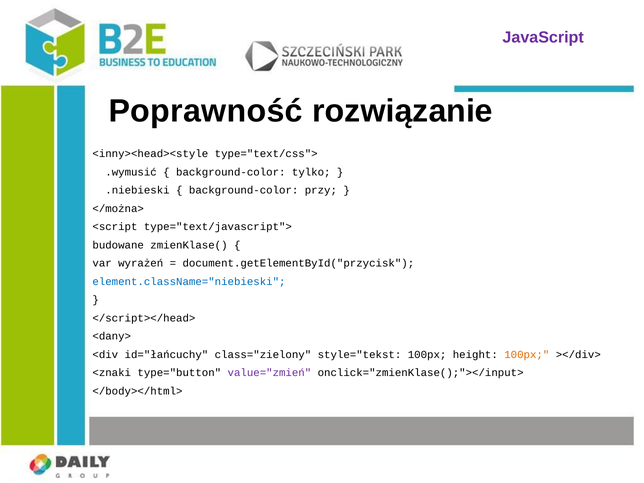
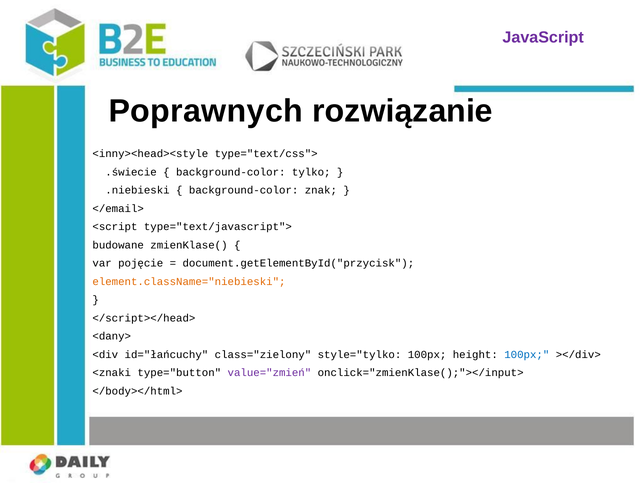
Poprawność: Poprawność -> Poprawnych
.wymusić: .wymusić -> .świecie
przy: przy -> znak
</można>: </można> -> </email>
wyrażeń: wyrażeń -> pojęcie
element.className="niebieski colour: blue -> orange
style="tekst: style="tekst -> style="tylko
100px at (527, 355) colour: orange -> blue
